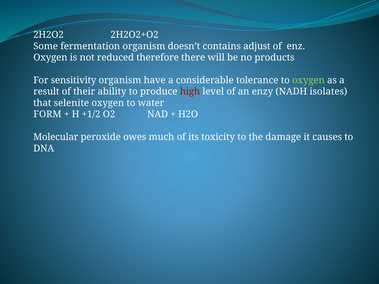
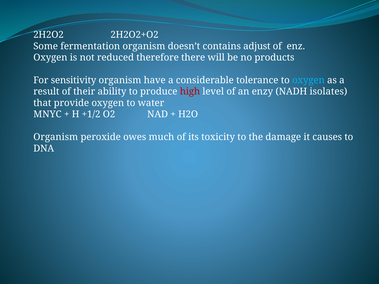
oxygen at (308, 80) colour: light green -> light blue
selenite: selenite -> provide
FORM: FORM -> MNYC
Molecular at (56, 137): Molecular -> Organism
